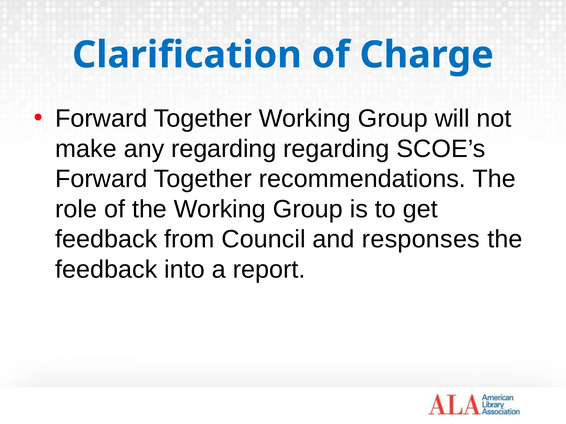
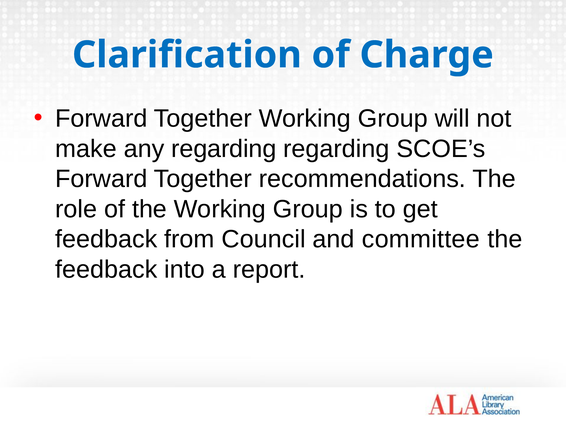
responses: responses -> committee
